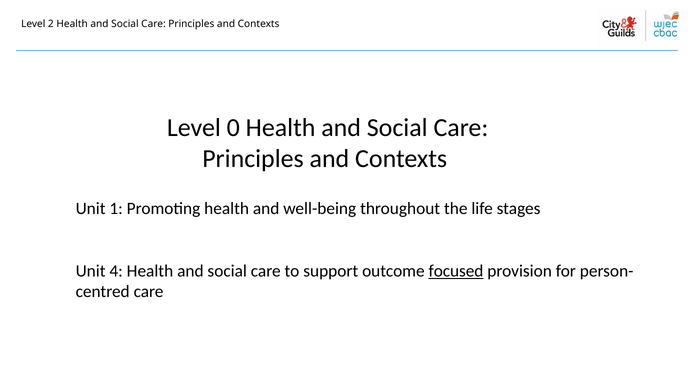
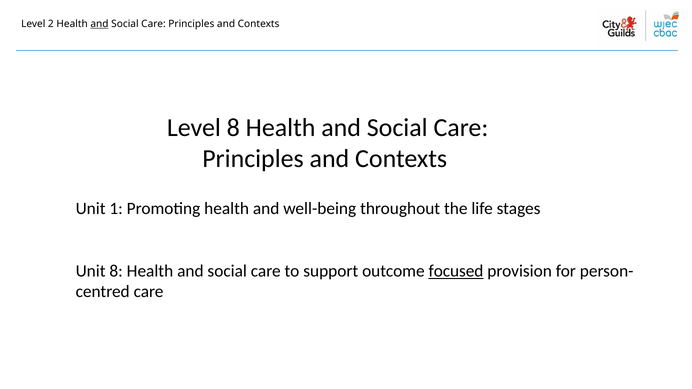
and at (99, 24) underline: none -> present
Level 0: 0 -> 8
Unit 4: 4 -> 8
